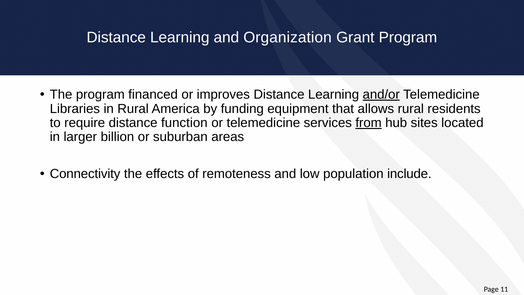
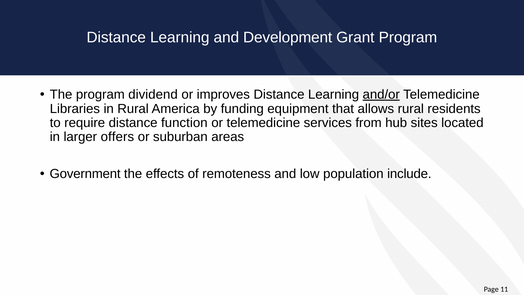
Organization: Organization -> Development
financed: financed -> dividend
from underline: present -> none
billion: billion -> offers
Connectivity: Connectivity -> Government
